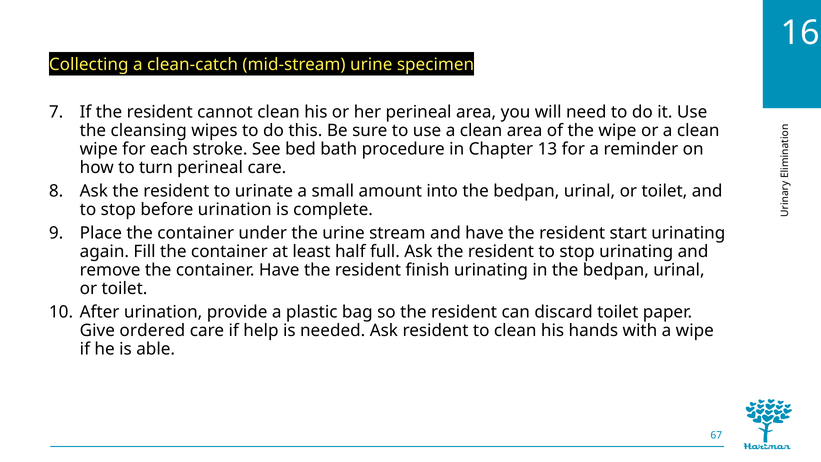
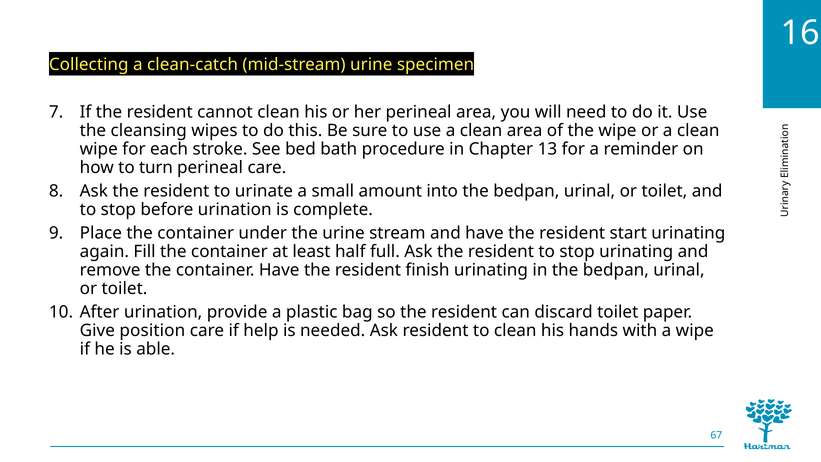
ordered: ordered -> position
